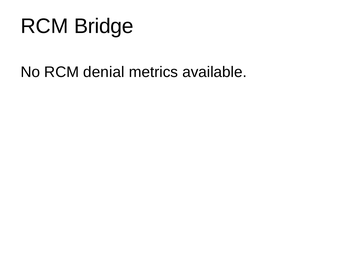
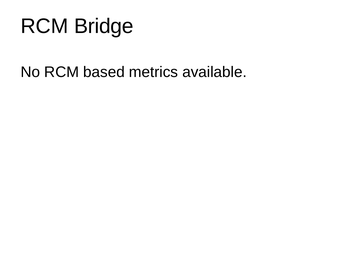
denial: denial -> based
